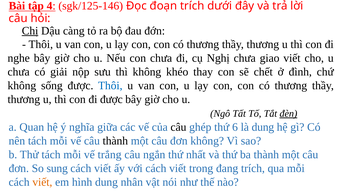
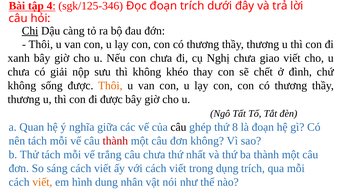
sgk/125-146: sgk/125-146 -> sgk/125-346
nghe: nghe -> xanh
Thôi at (110, 85) colour: blue -> orange
đèn underline: present -> none
6: 6 -> 8
là dung: dung -> đoạn
thành at (115, 140) colour: black -> red
câu ngắn: ngắn -> chưa
sung: sung -> sáng
đang: đang -> dụng
